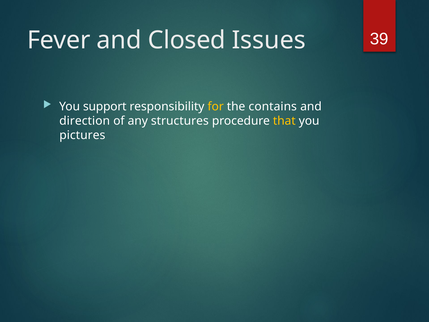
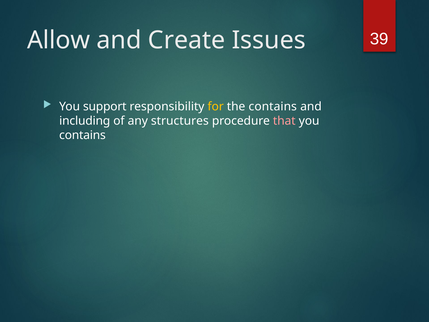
Fever: Fever -> Allow
Closed: Closed -> Create
direction: direction -> including
that colour: yellow -> pink
pictures at (82, 135): pictures -> contains
